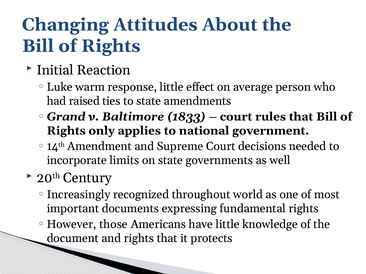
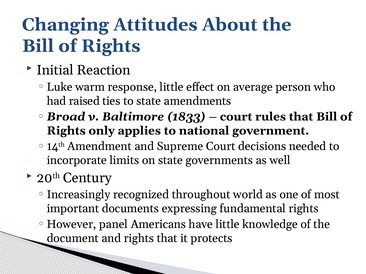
Grand: Grand -> Broad
those: those -> panel
